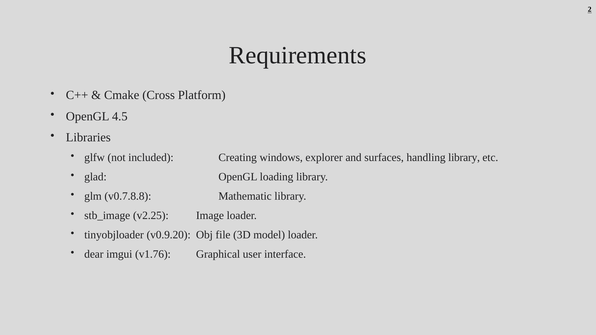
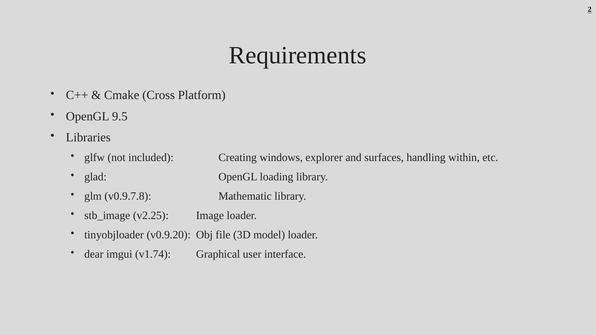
4.5: 4.5 -> 9.5
handling library: library -> within
v0.7.8.8: v0.7.8.8 -> v0.9.7.8
v1.76: v1.76 -> v1.74
